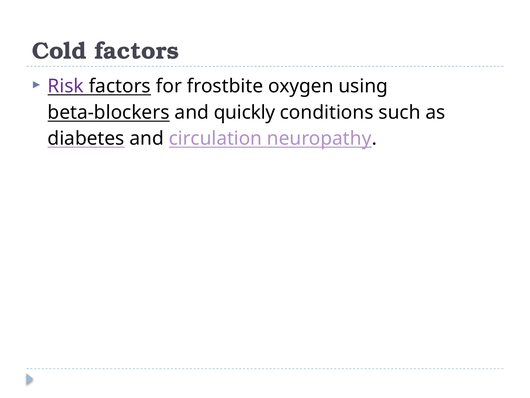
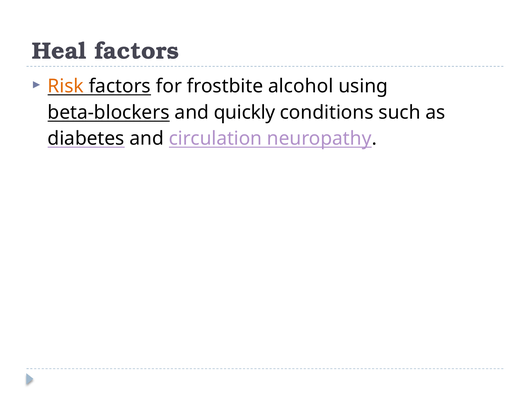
Cold: Cold -> Heal
Risk colour: purple -> orange
oxygen: oxygen -> alcohol
